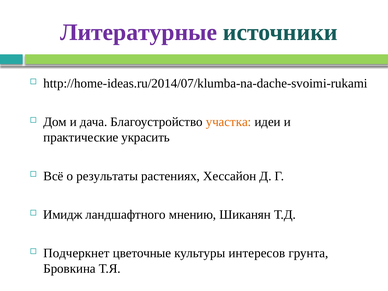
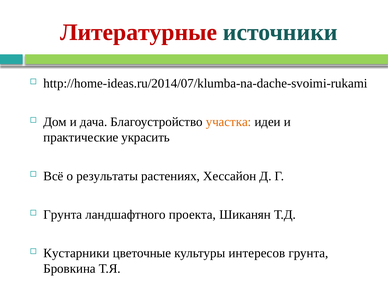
Литературные colour: purple -> red
Имидж at (63, 215): Имидж -> Грунта
мнению: мнению -> проекта
Подчеркнет: Подчеркнет -> Кустарники
